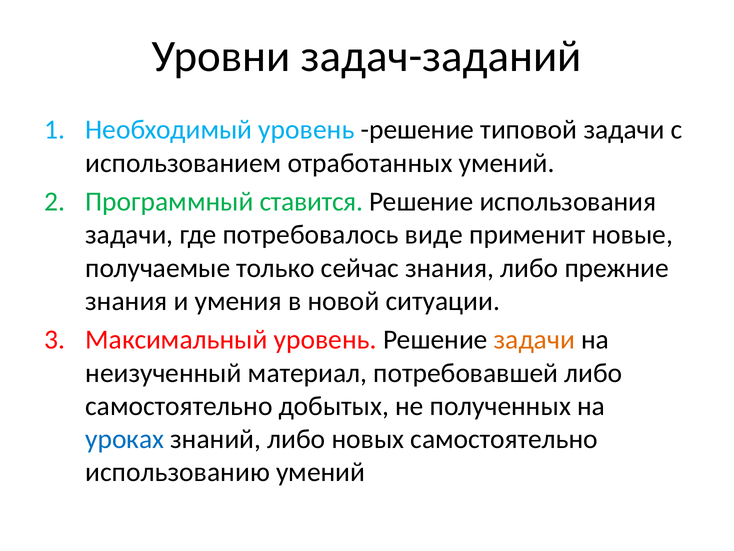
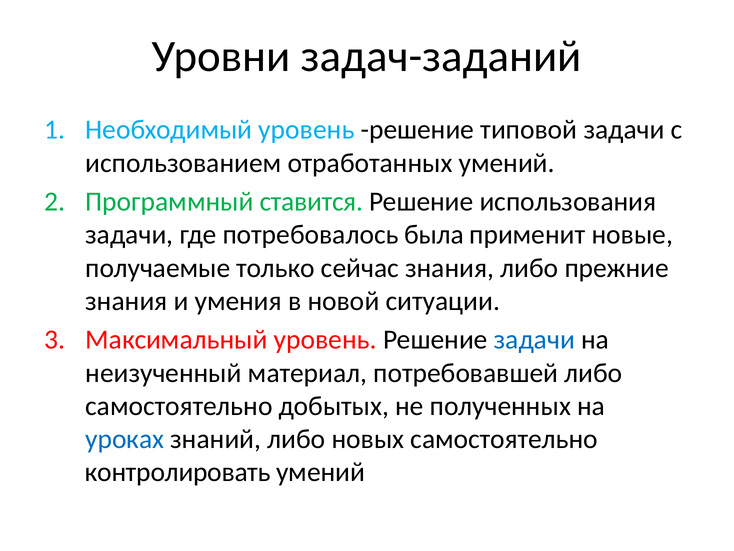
виде: виде -> была
задачи at (534, 340) colour: orange -> blue
использованию: использованию -> контролировать
